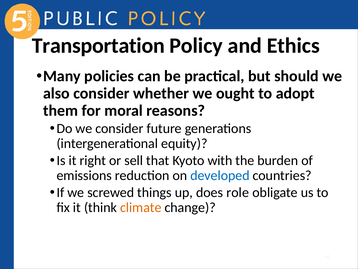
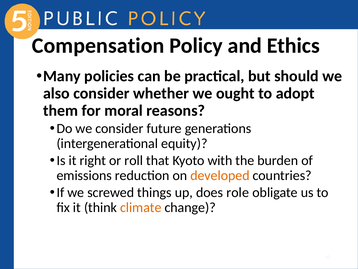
Transportation: Transportation -> Compensation
sell: sell -> roll
developed colour: blue -> orange
